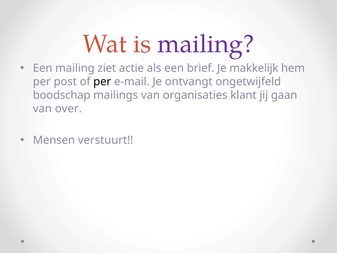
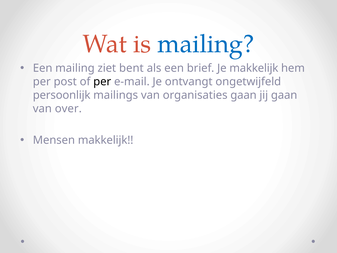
mailing at (206, 44) colour: purple -> blue
actie: actie -> bent
boodschap: boodschap -> persoonlijk
organisaties klant: klant -> gaan
Mensen verstuurt: verstuurt -> makkelijk
